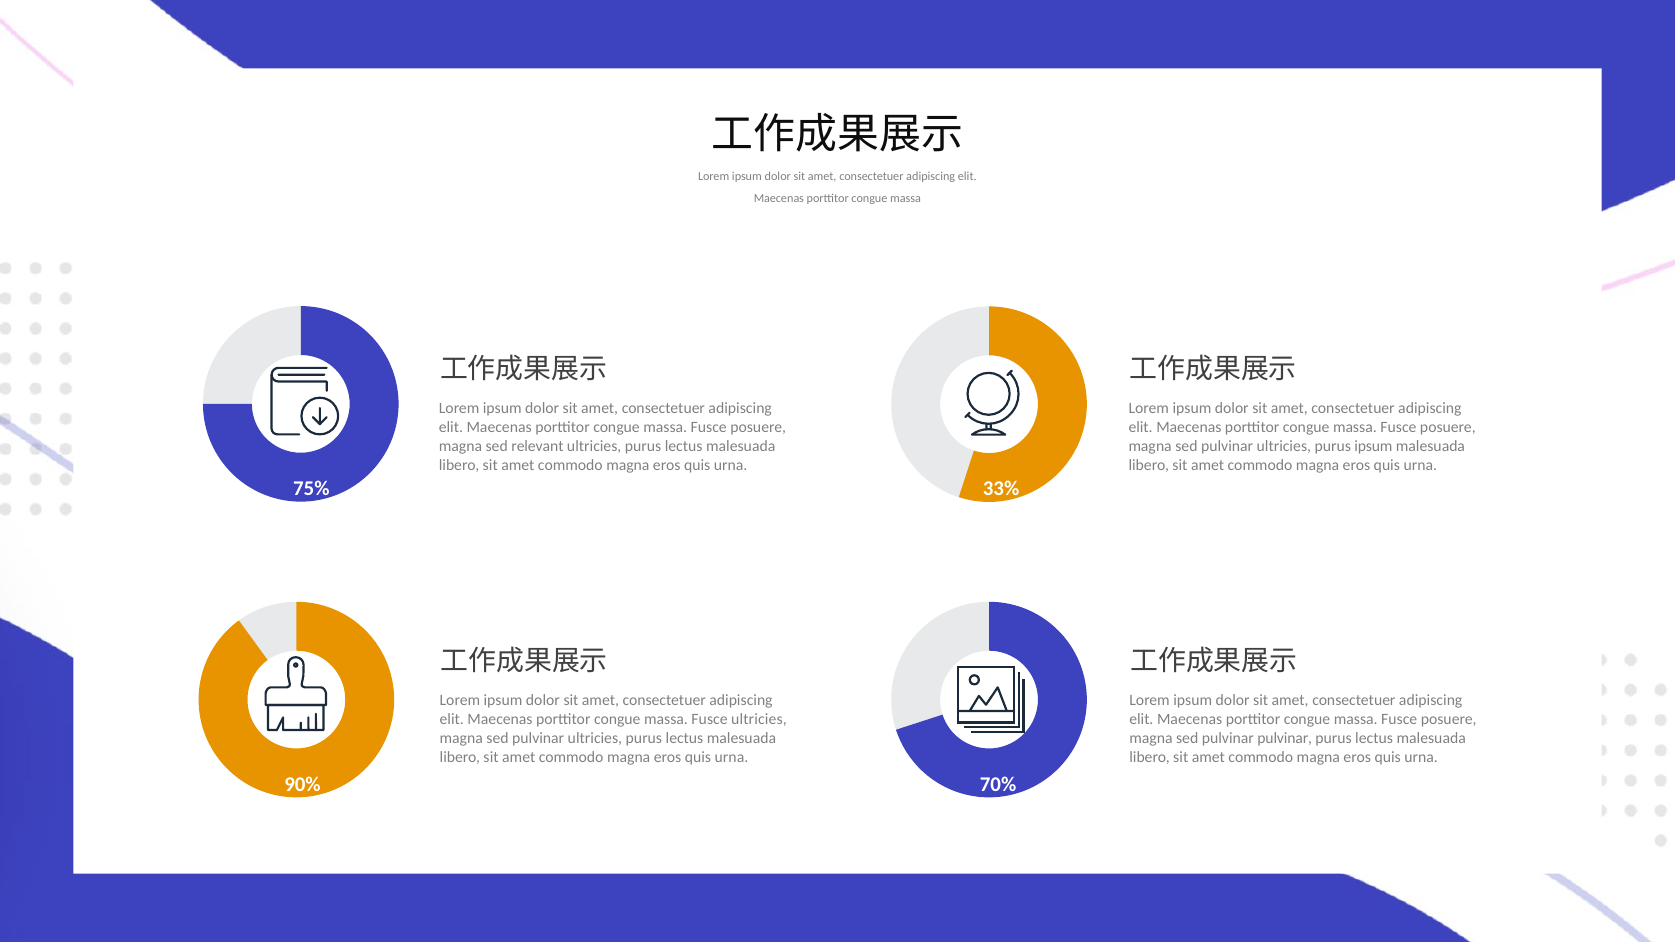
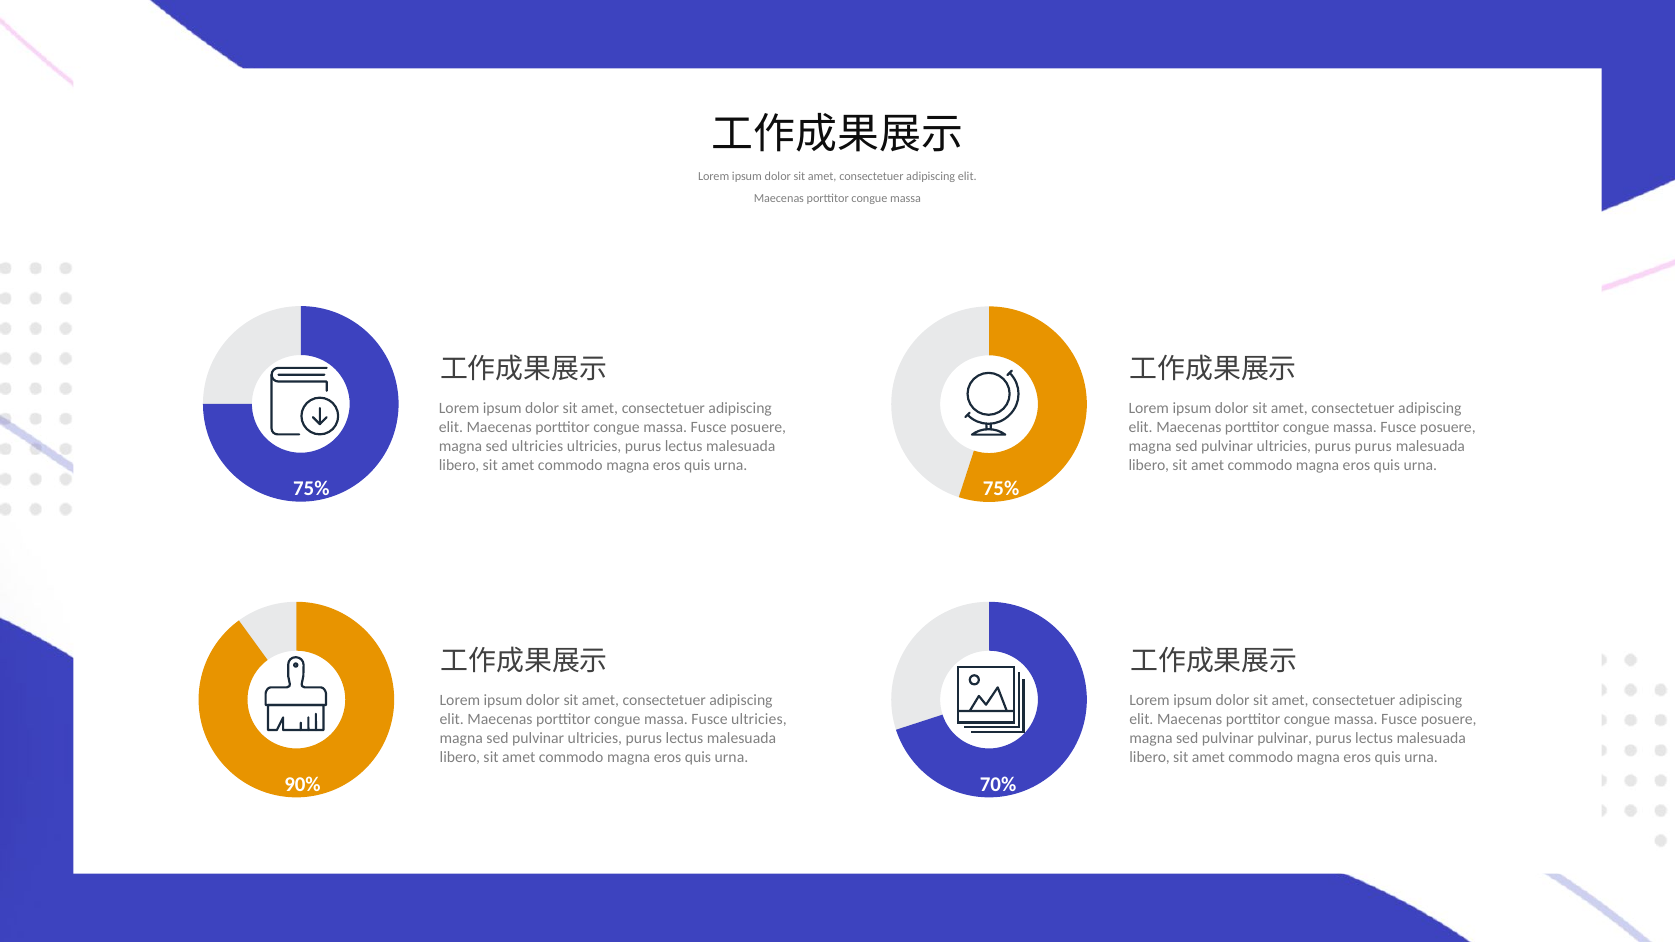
sed relevant: relevant -> ultricies
purus ipsum: ipsum -> purus
33% at (1001, 489): 33% -> 75%
